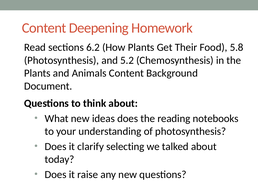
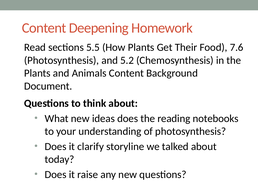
6.2: 6.2 -> 5.5
5.8: 5.8 -> 7.6
selecting: selecting -> storyline
